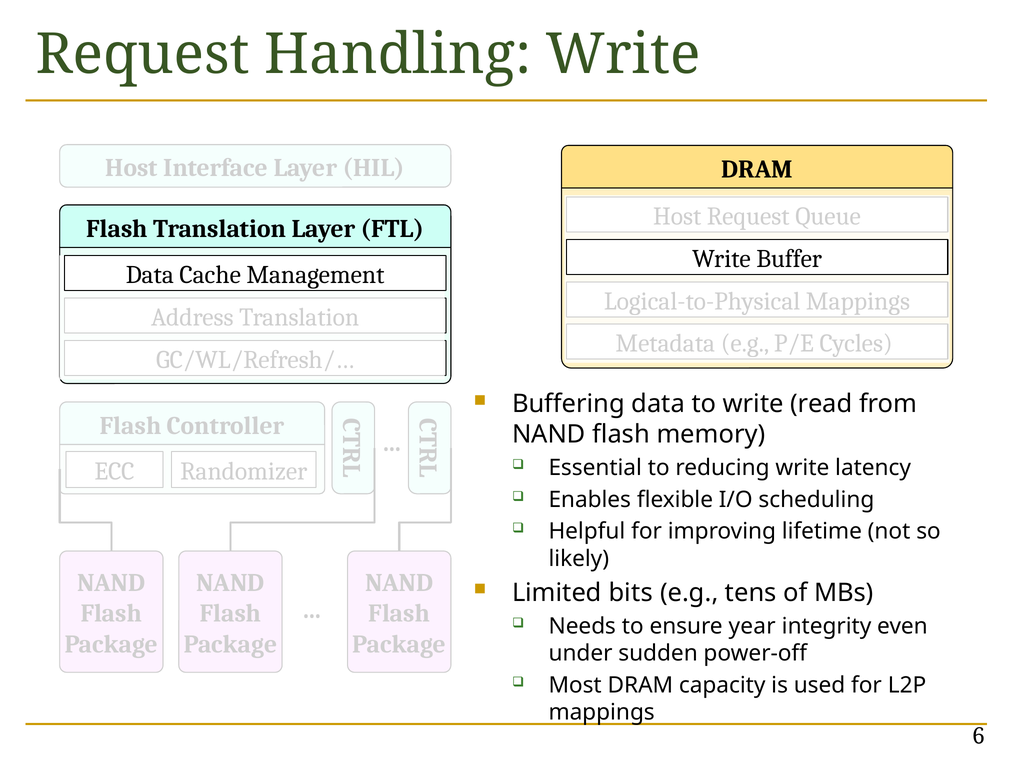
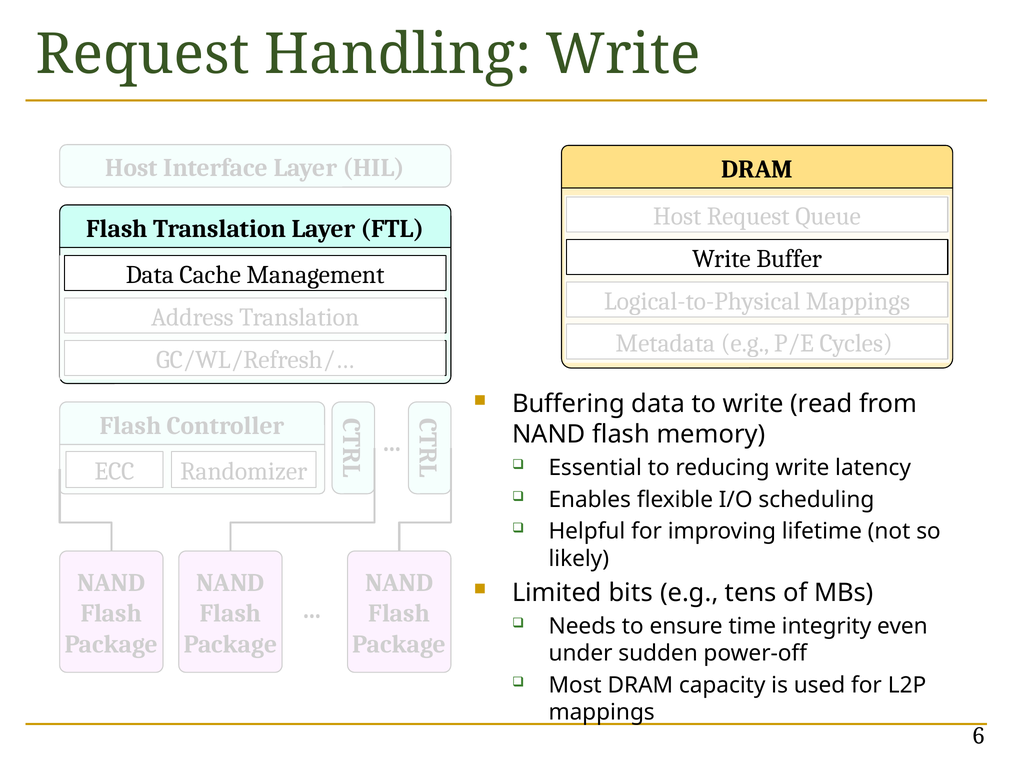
year: year -> time
